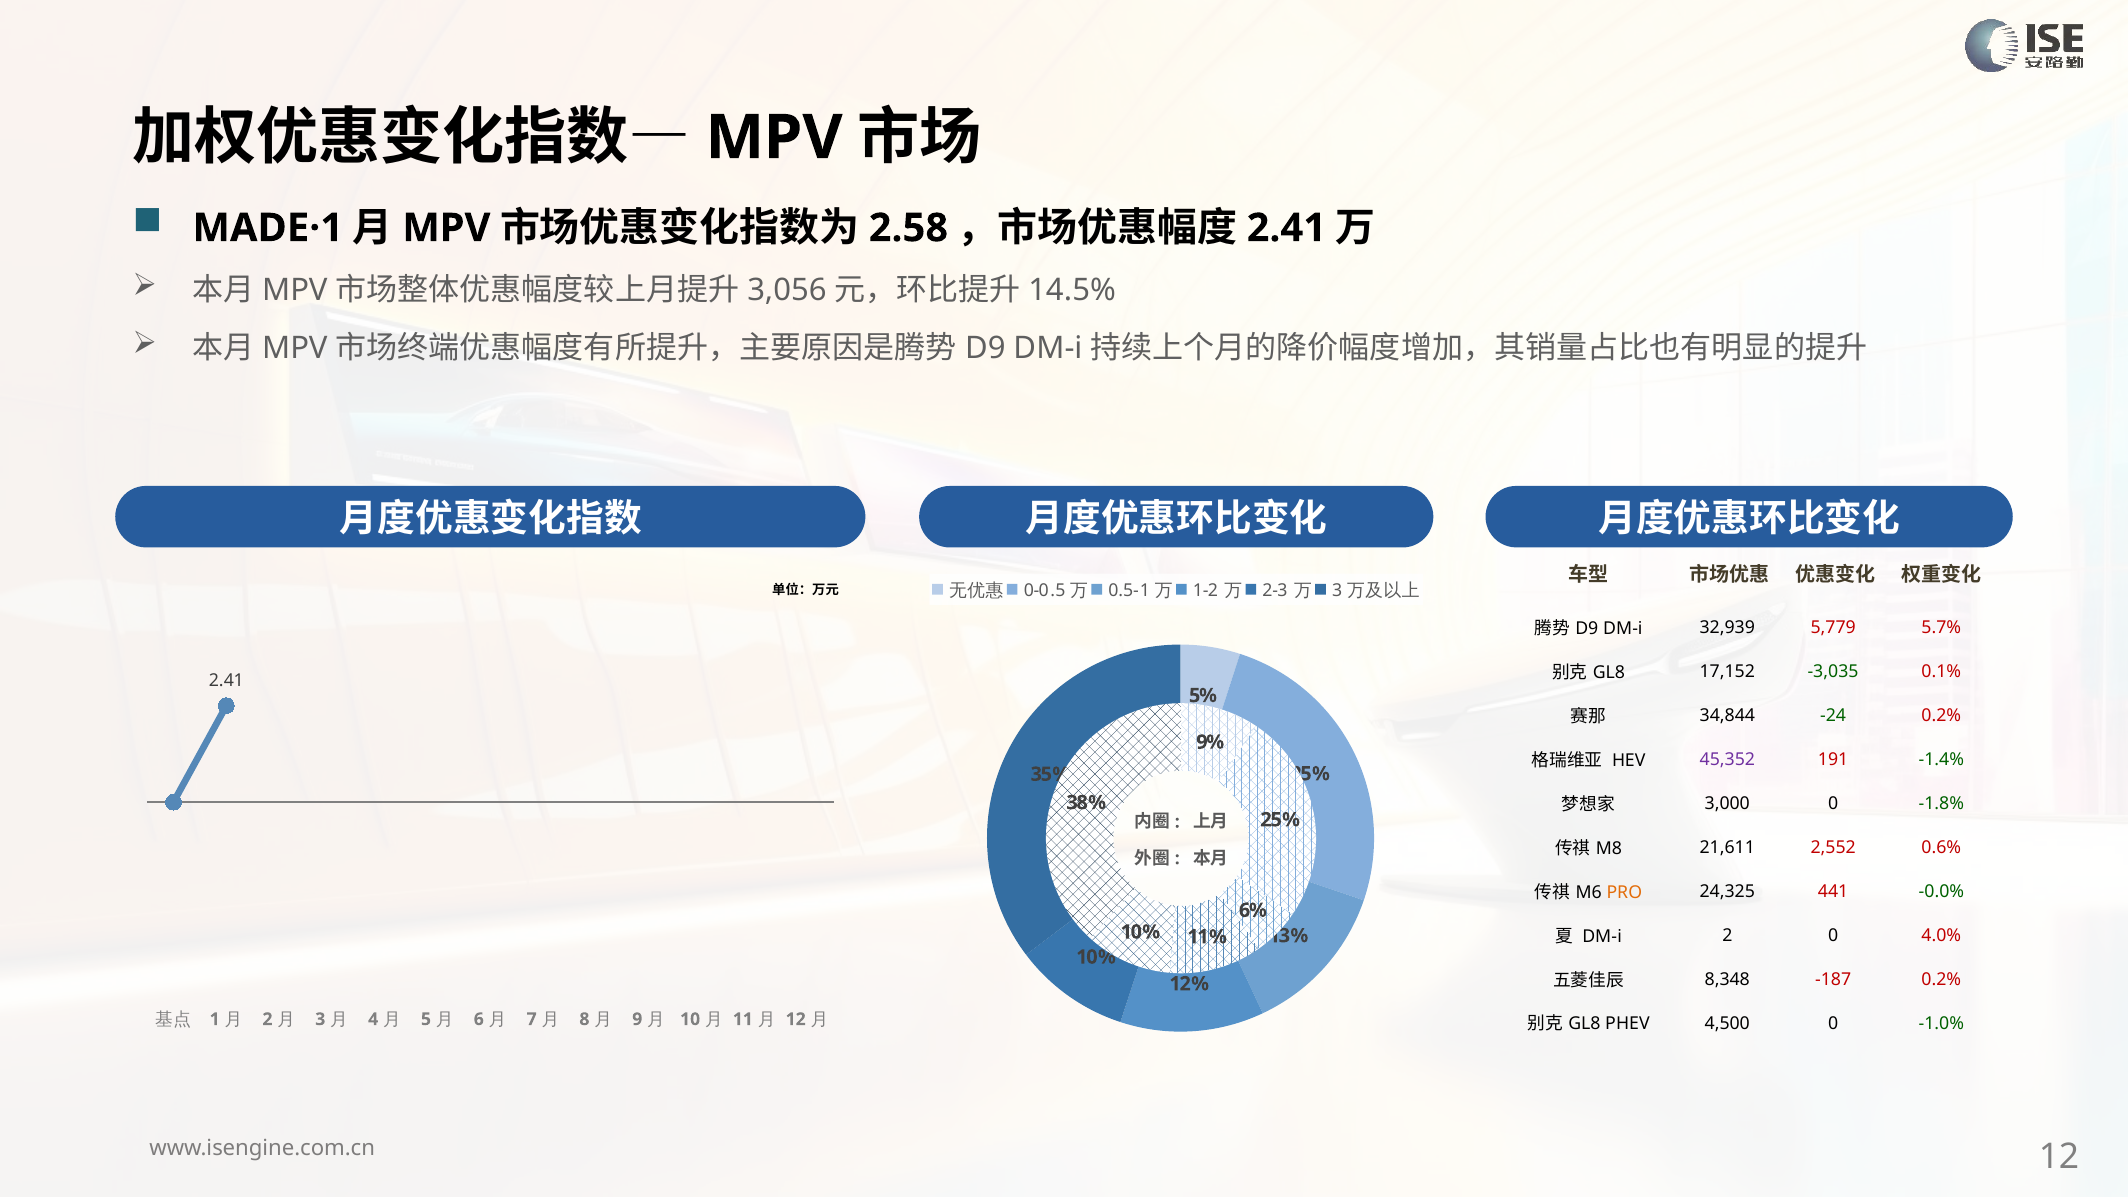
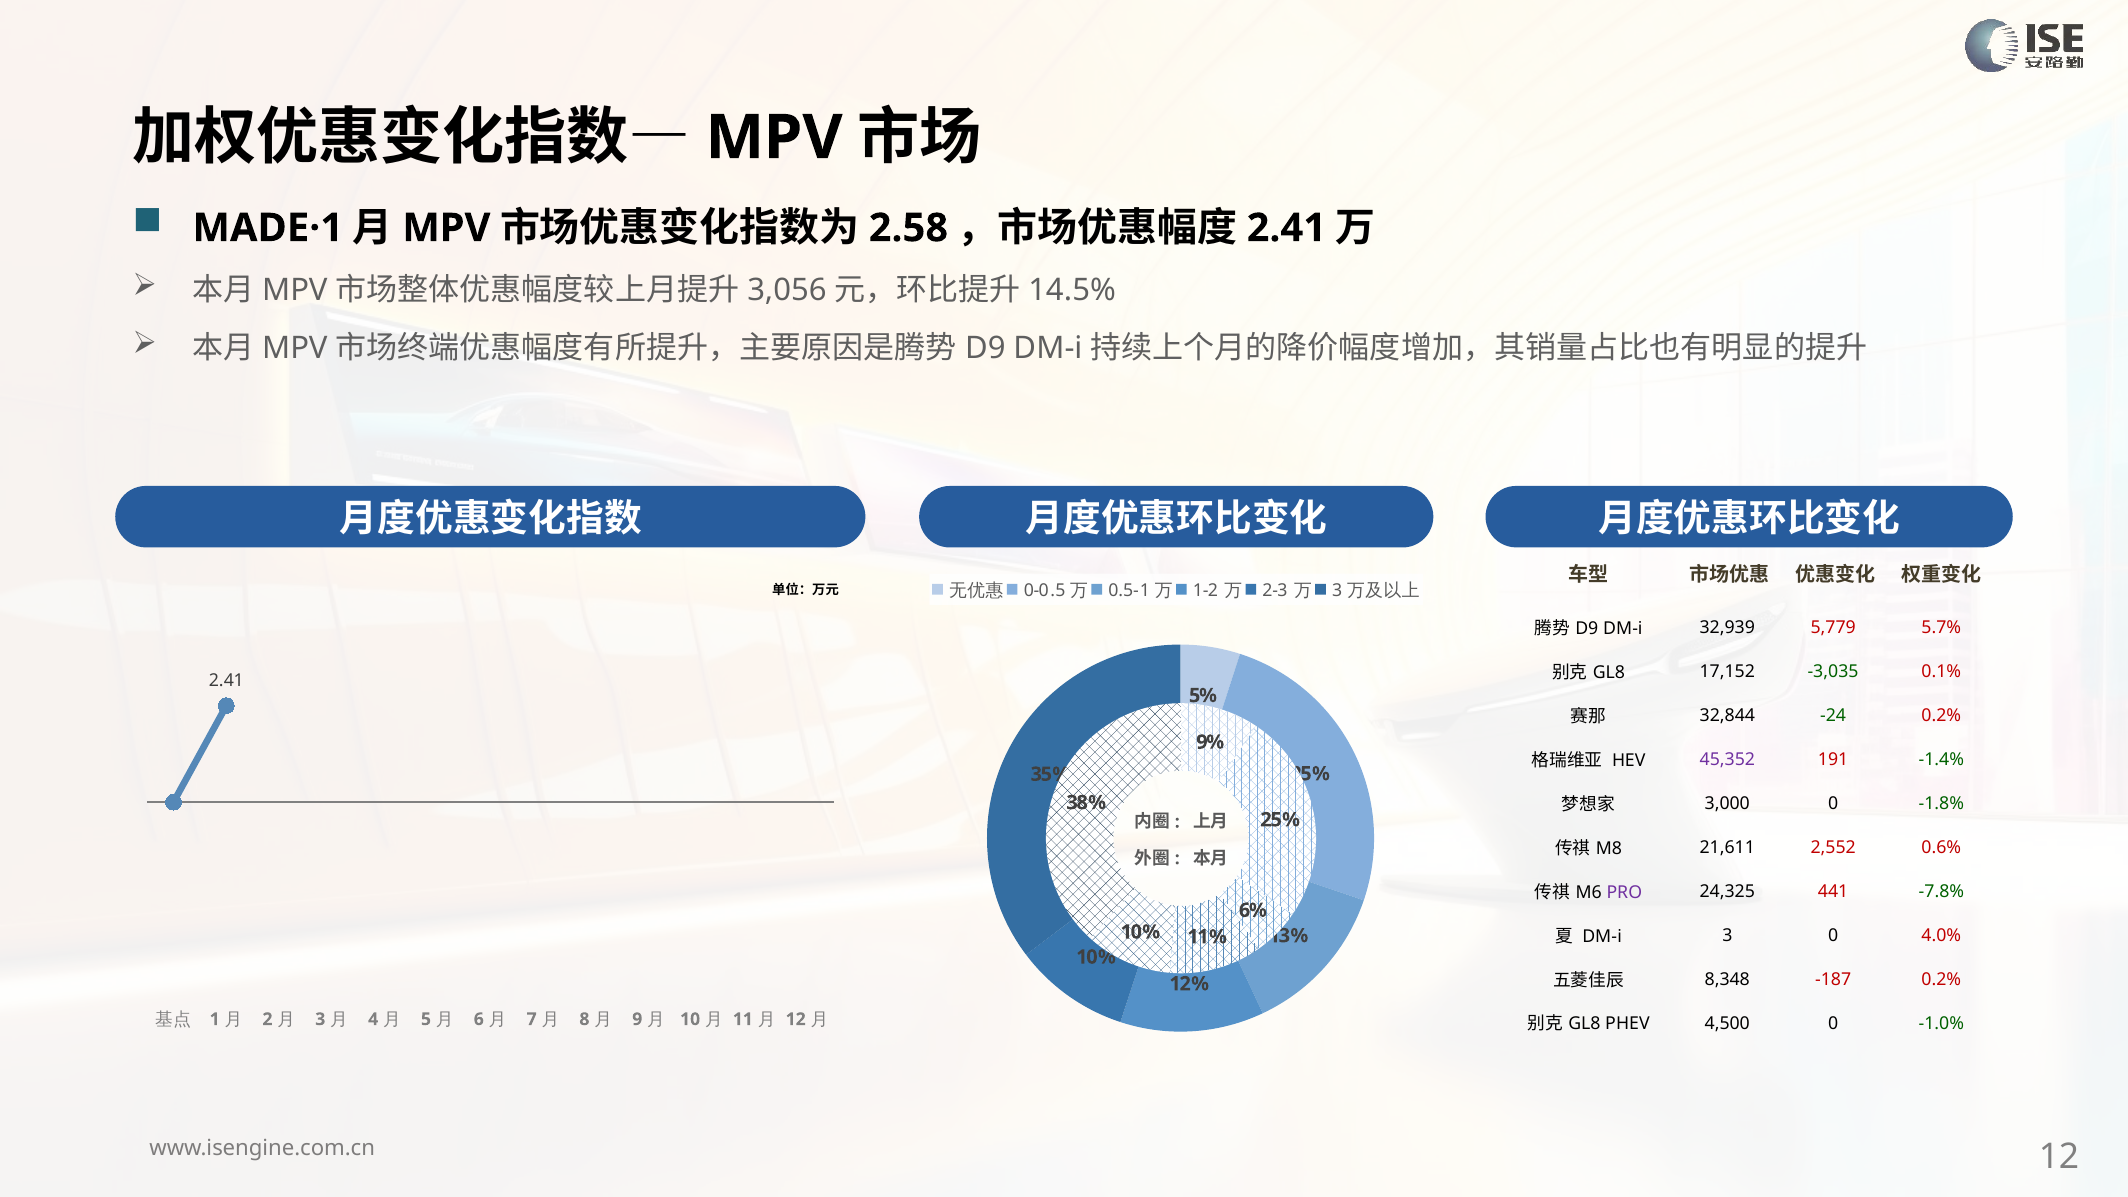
34,844: 34,844 -> 32,844
PRO colour: orange -> purple
-0.0%: -0.0% -> -7.8%
DM-i 2: 2 -> 3
